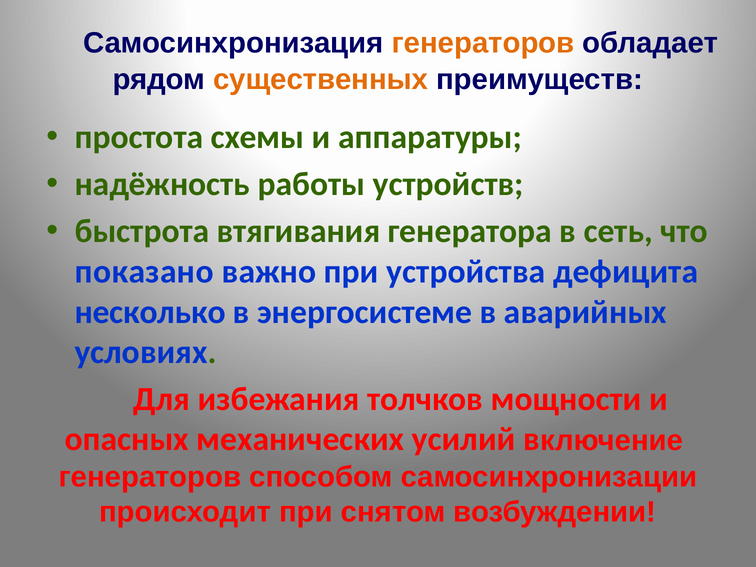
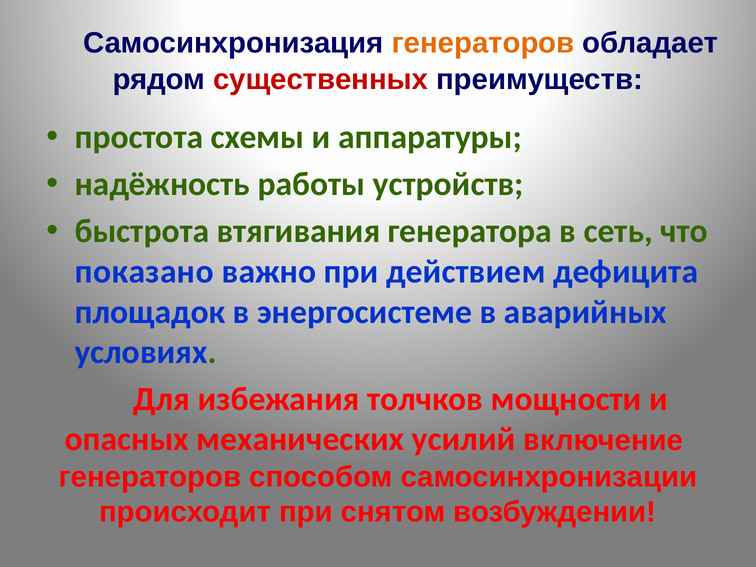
существенных colour: orange -> red
устройства: устройства -> действием
несколько: несколько -> площадок
